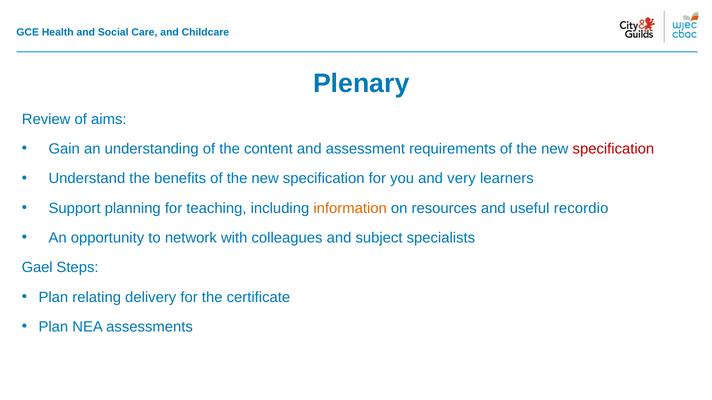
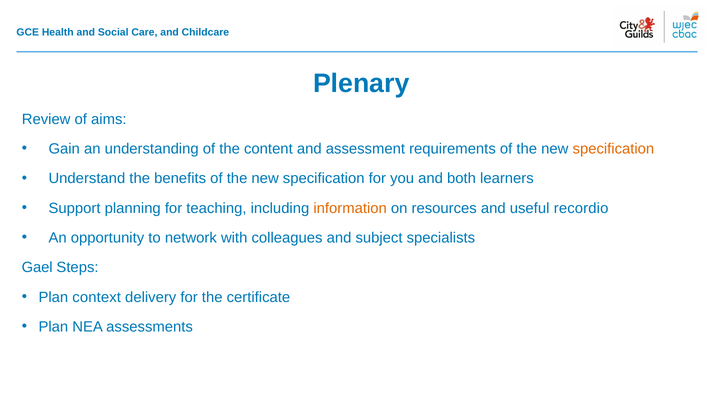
specification at (613, 149) colour: red -> orange
very: very -> both
relating: relating -> context
